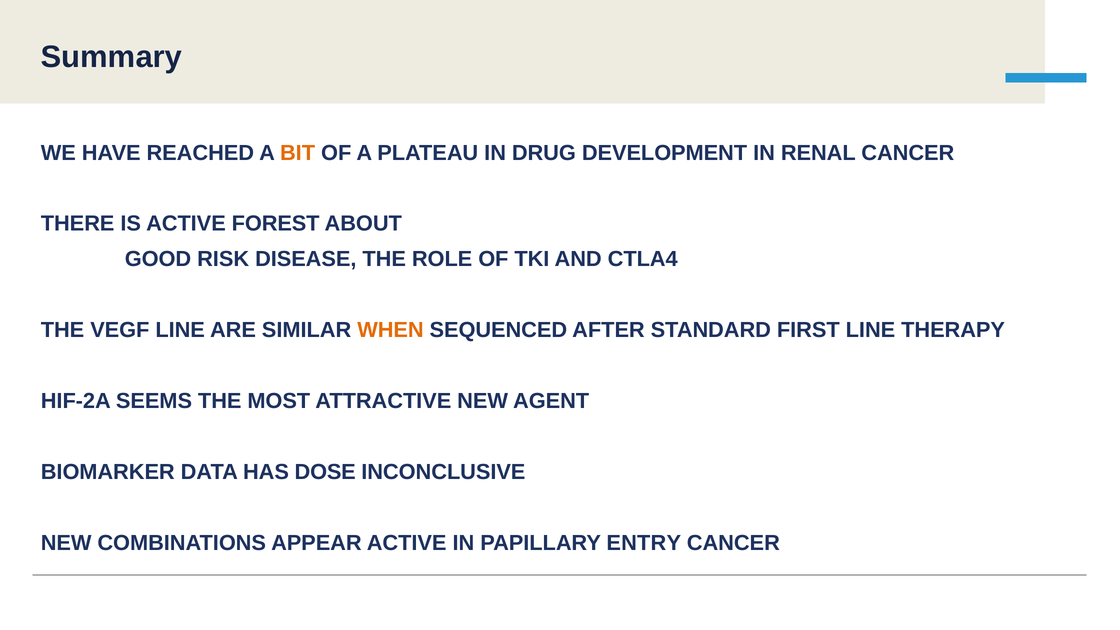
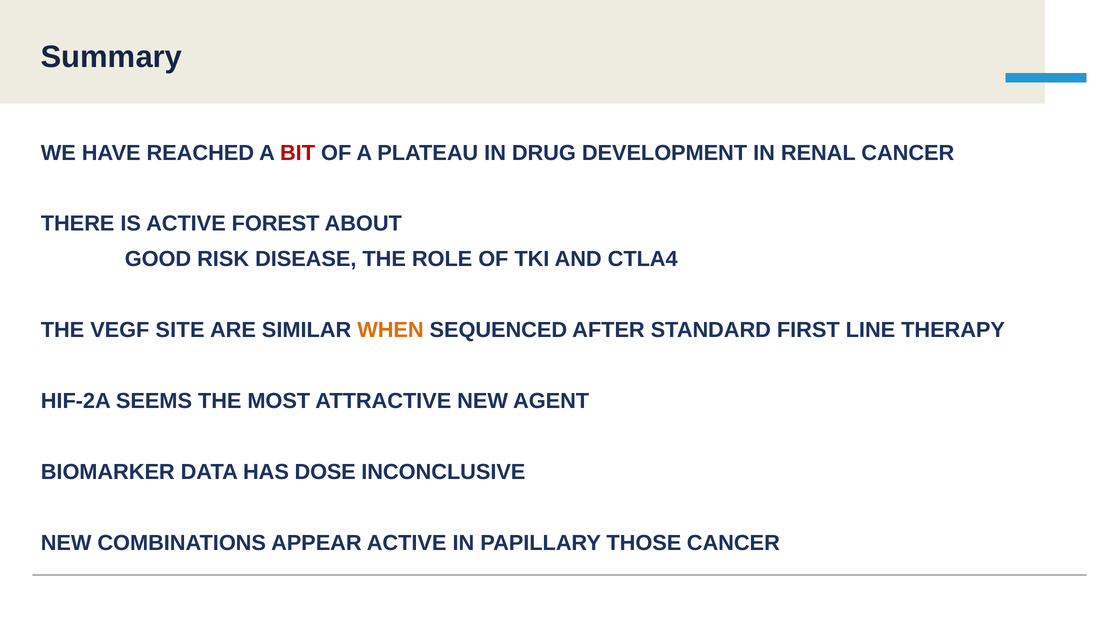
BIT colour: orange -> red
VEGF LINE: LINE -> SITE
ENTRY: ENTRY -> THOSE
